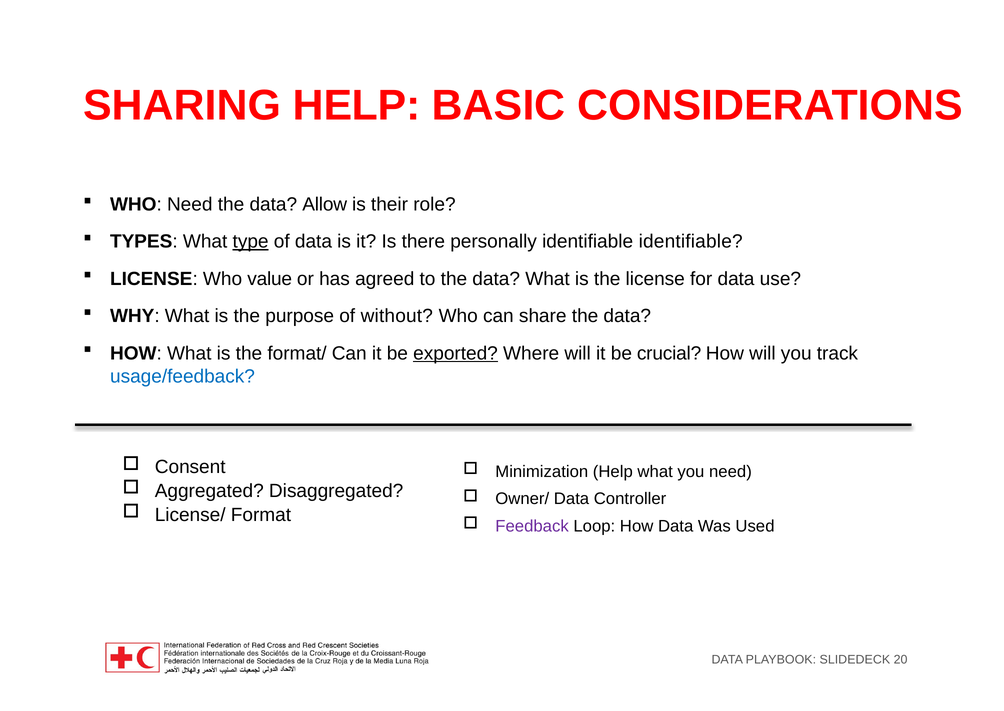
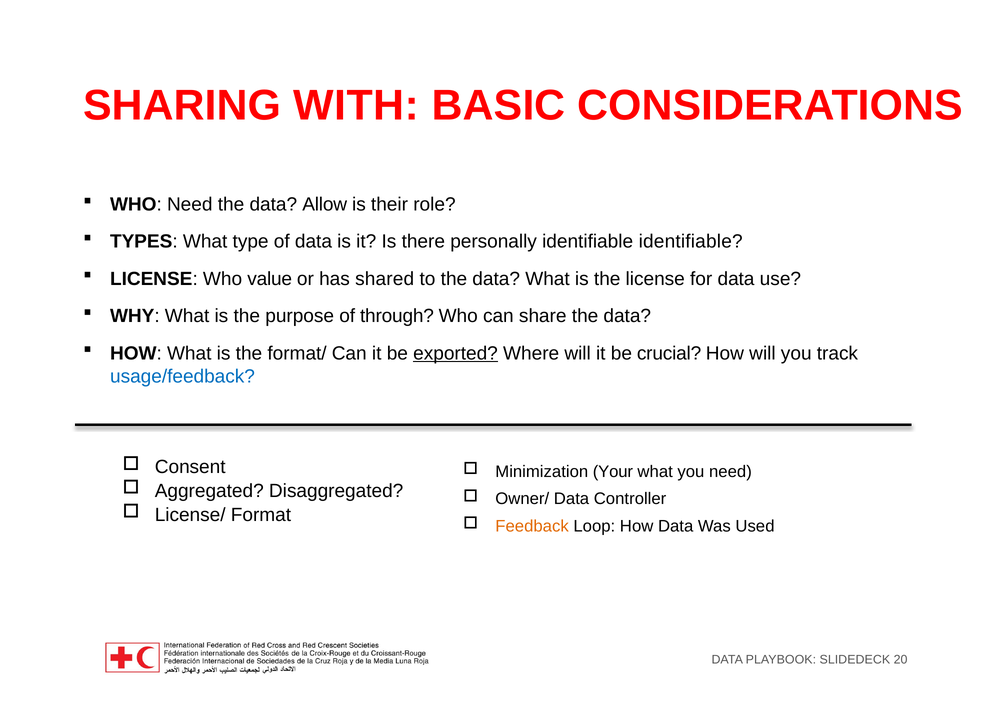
SHARING HELP: HELP -> WITH
type underline: present -> none
agreed: agreed -> shared
without: without -> through
Minimization Help: Help -> Your
Feedback colour: purple -> orange
